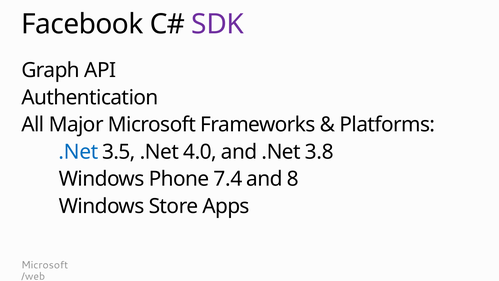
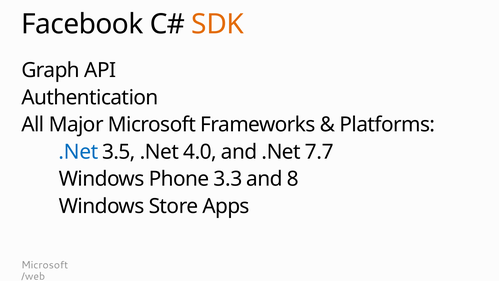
SDK colour: purple -> orange
3.8: 3.8 -> 7.7
7.4: 7.4 -> 3.3
